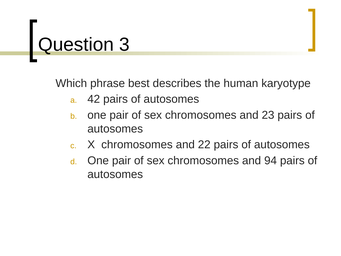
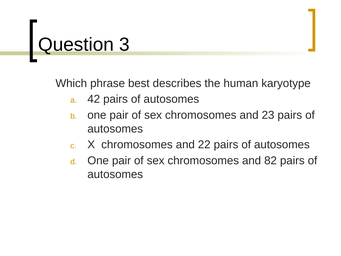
94: 94 -> 82
